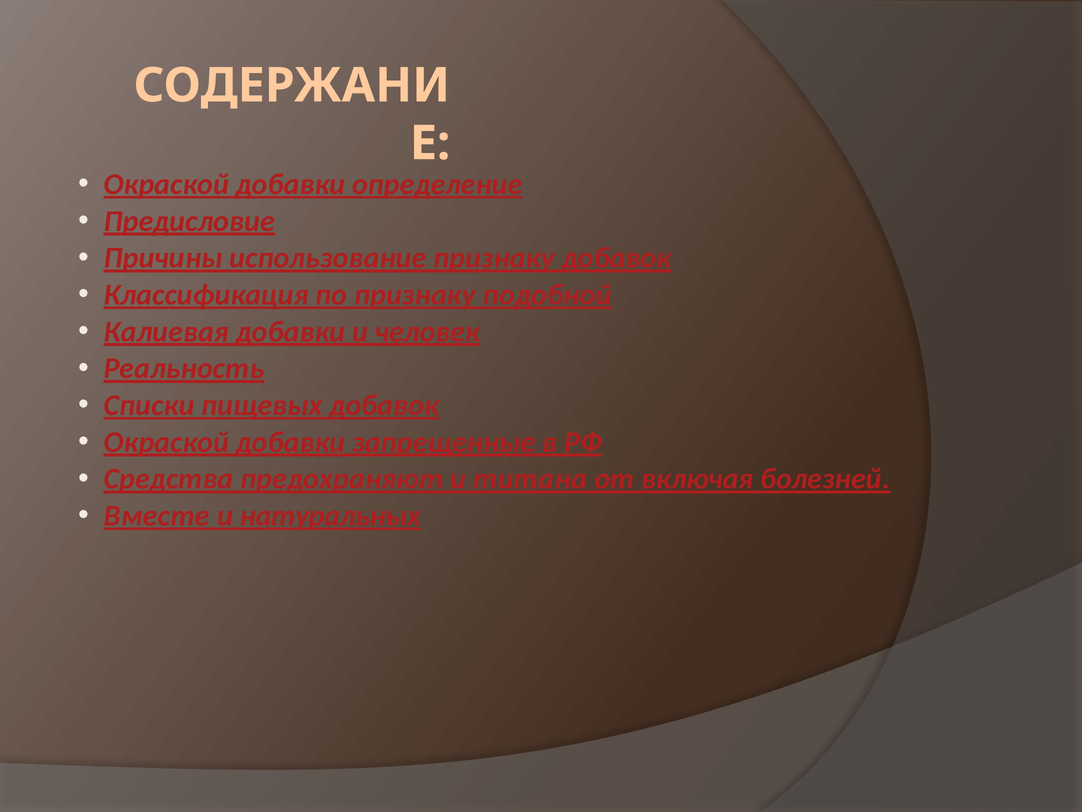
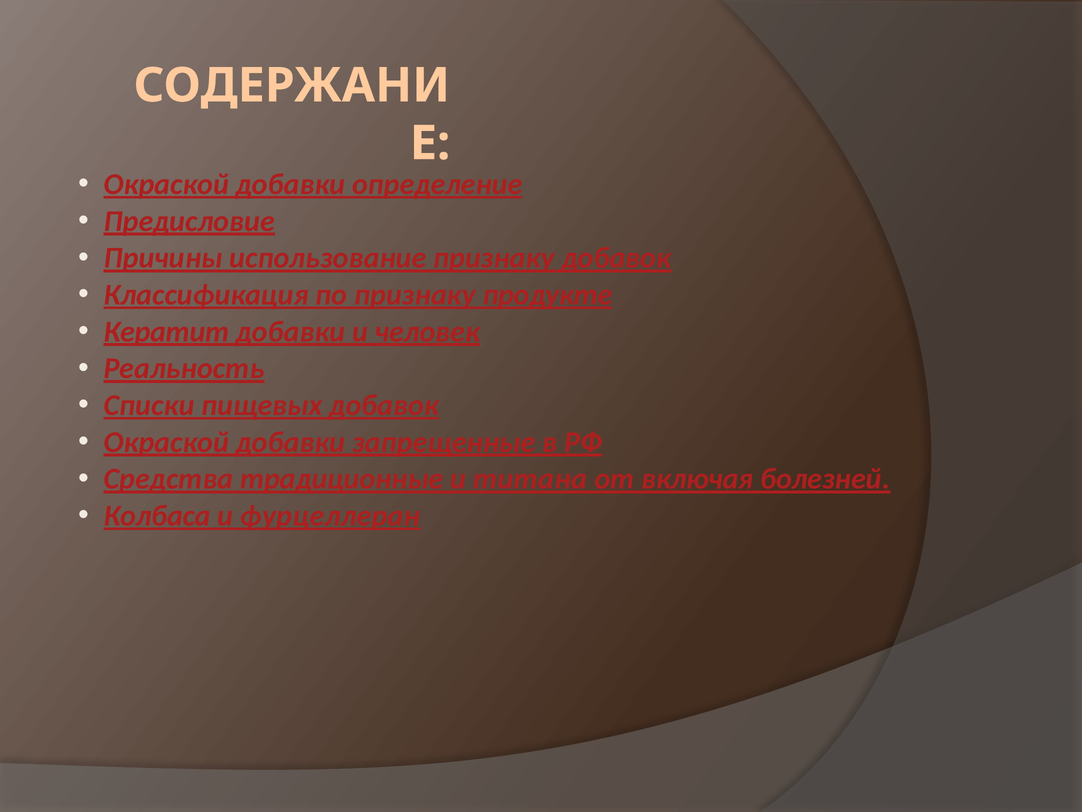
подобной: подобной -> продукте
Калиевая: Калиевая -> Кератит
предохраняют: предохраняют -> традиционные
Вместе: Вместе -> Колбаса
натуральных: натуральных -> фурцеллеран
